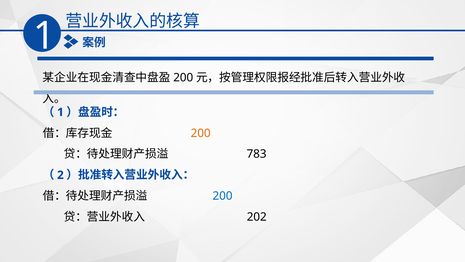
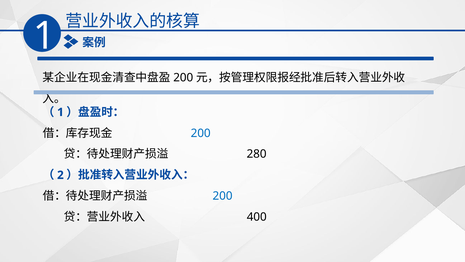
200 at (201, 133) colour: orange -> blue
783: 783 -> 280
202: 202 -> 400
